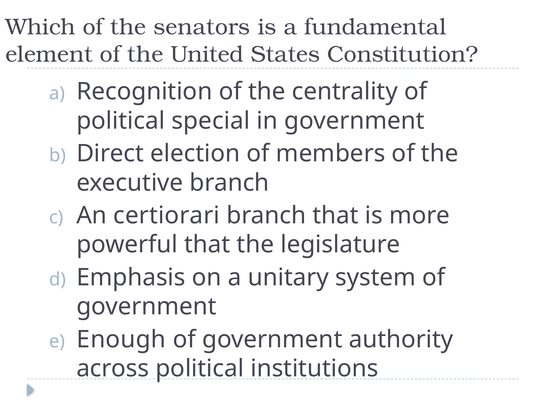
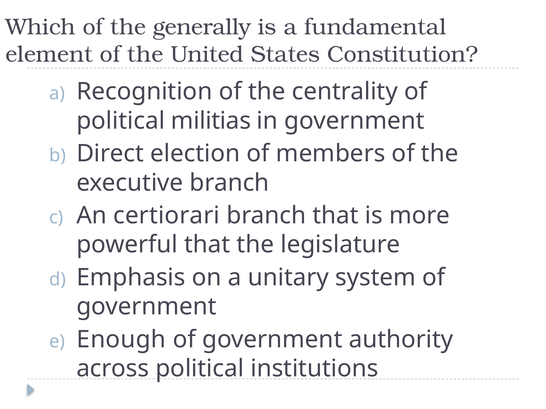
senators: senators -> generally
special: special -> militias
